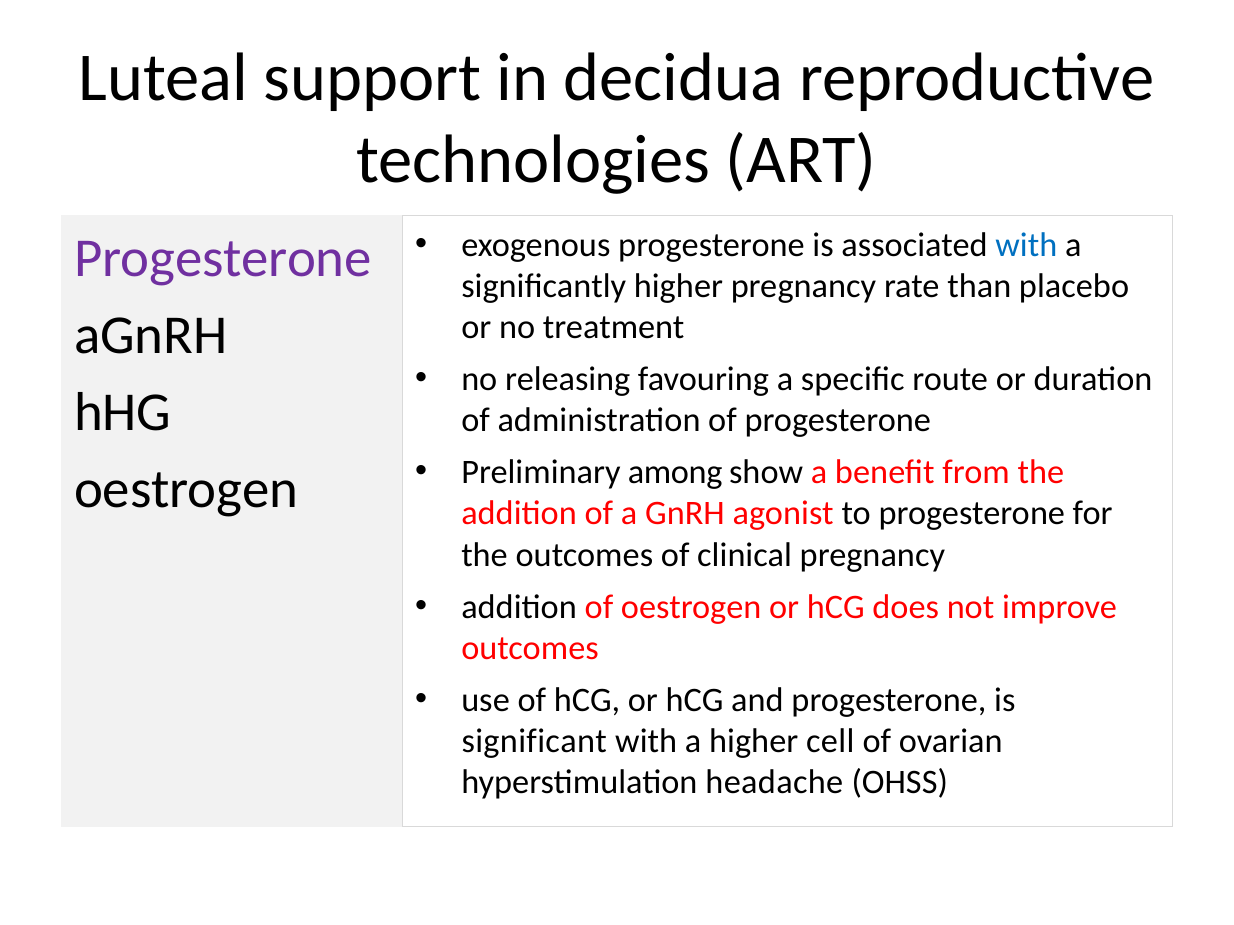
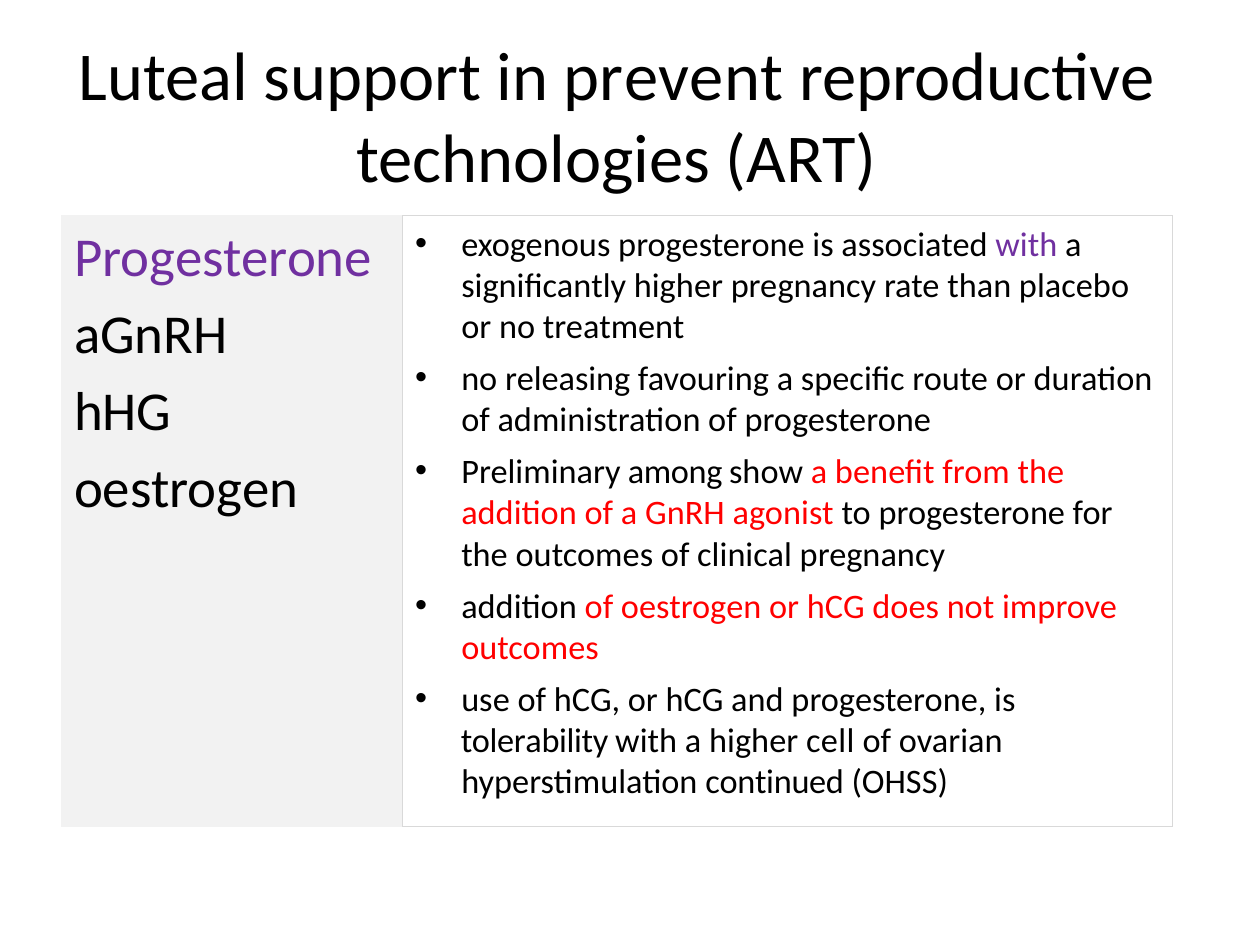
decidua: decidua -> prevent
with at (1026, 245) colour: blue -> purple
significant: significant -> tolerability
headache: headache -> continued
